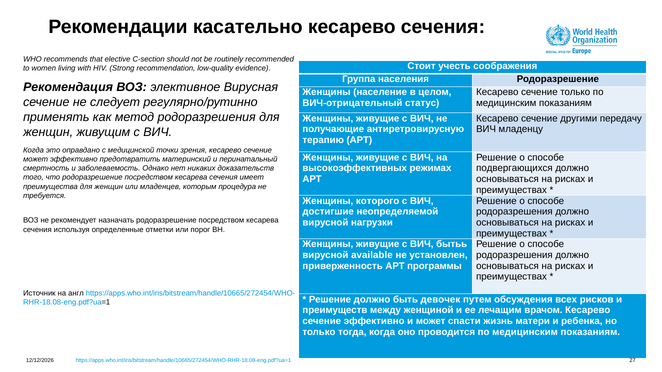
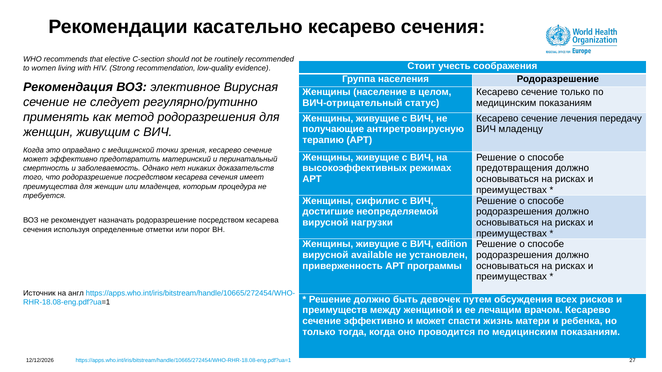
другими: другими -> лечения
подвергающихся: подвергающихся -> предотвращения
которого: которого -> сифилис
бытьь: бытьь -> edition
